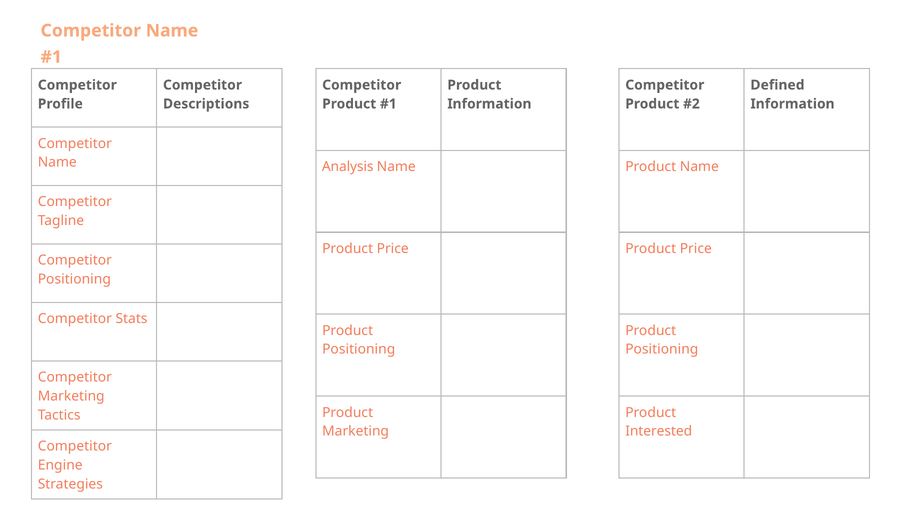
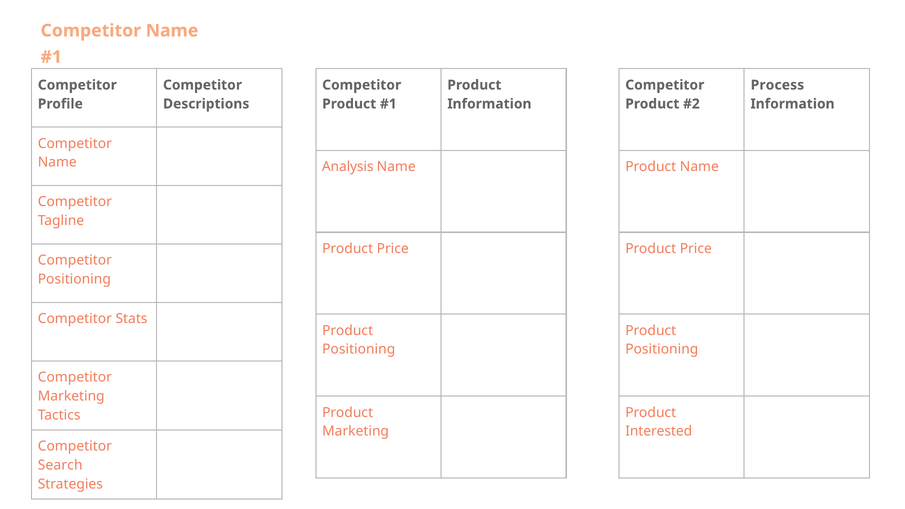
Defined: Defined -> Process
Engine: Engine -> Search
